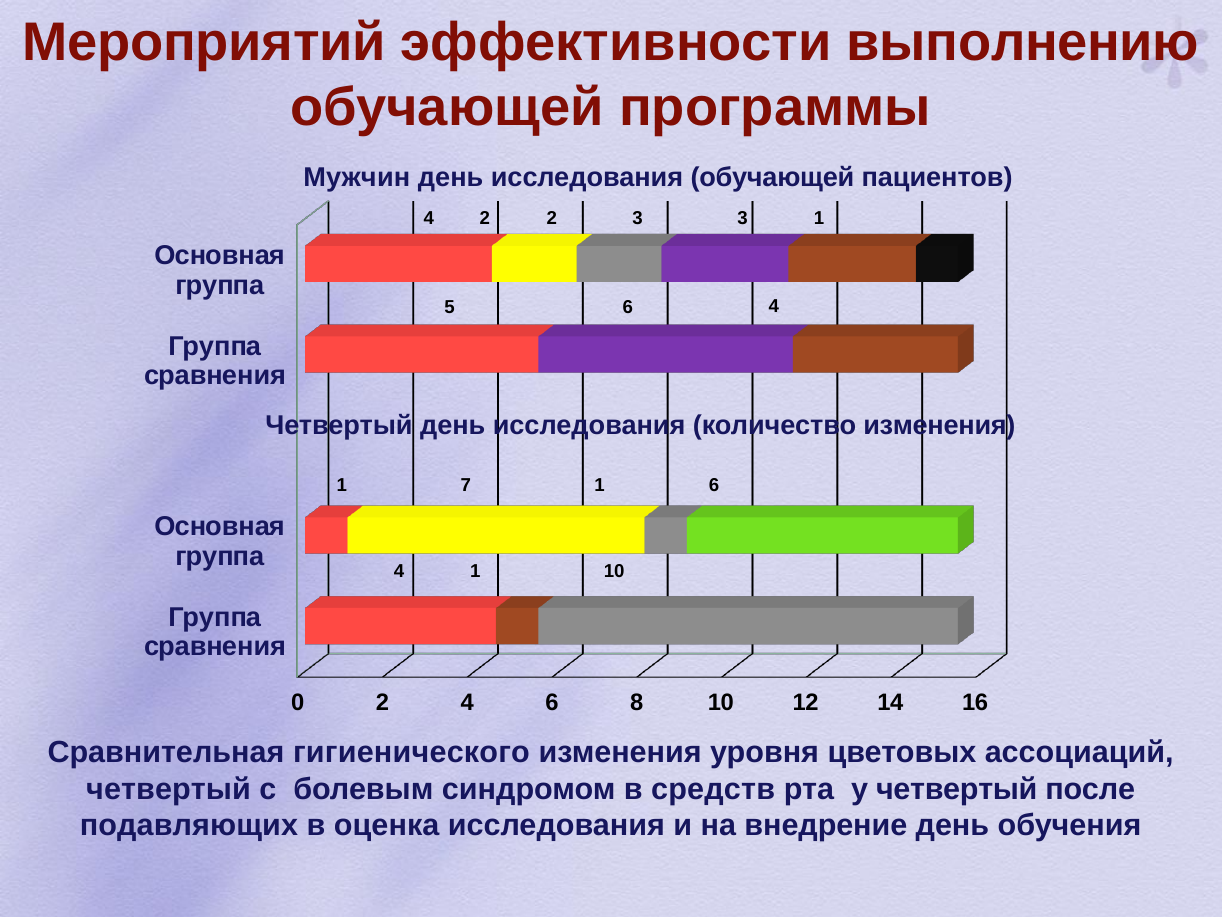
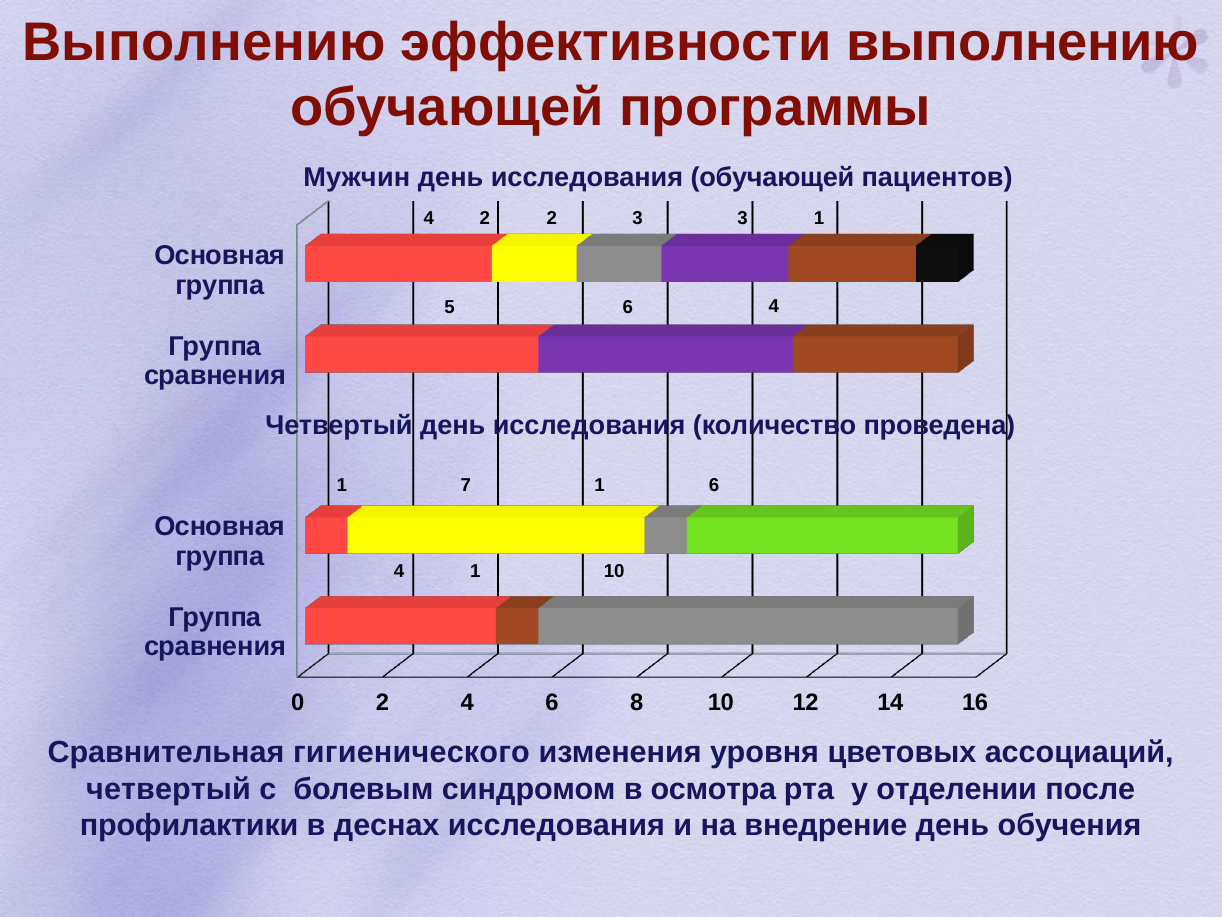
Мероприятий at (204, 42): Мероприятий -> Выполнению
количество изменения: изменения -> проведена
средств: средств -> осмотра
у четвертый: четвертый -> отделении
подавляющих: подавляющих -> профилактики
оценка: оценка -> деснах
